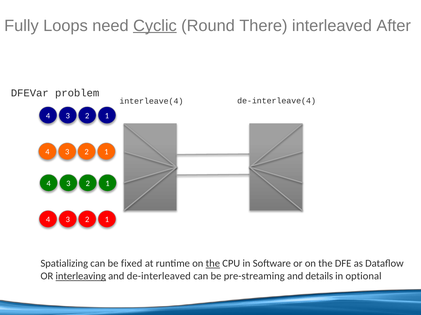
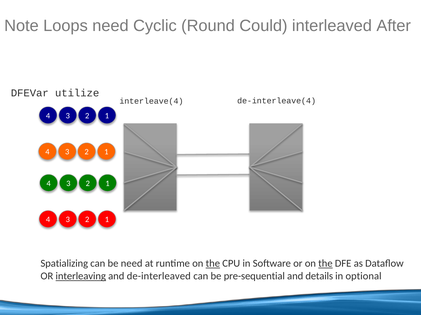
Fully: Fully -> Note
Cyclic underline: present -> none
There: There -> Could
problem: problem -> utilize
be fixed: fixed -> need
the at (325, 264) underline: none -> present
pre-streaming: pre-streaming -> pre-sequential
